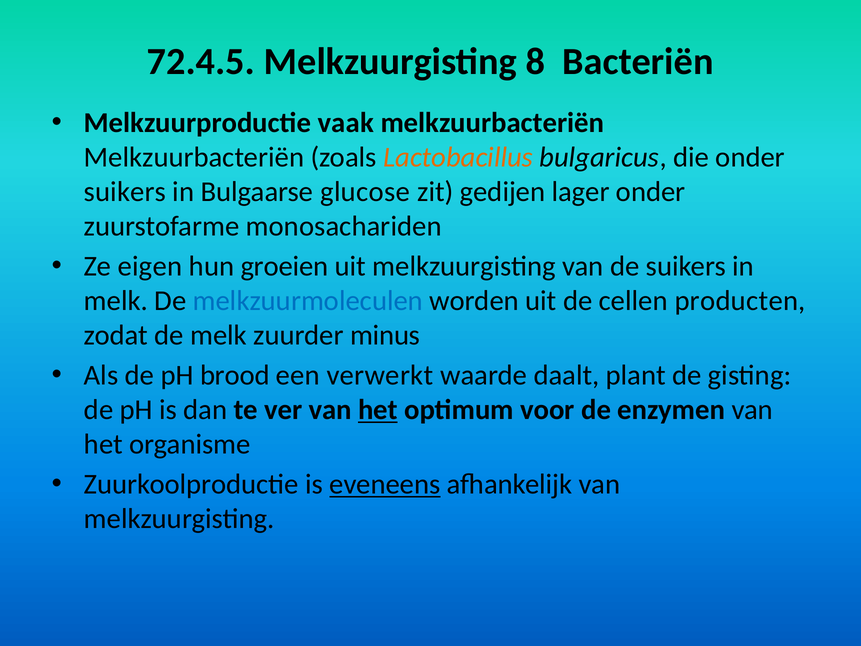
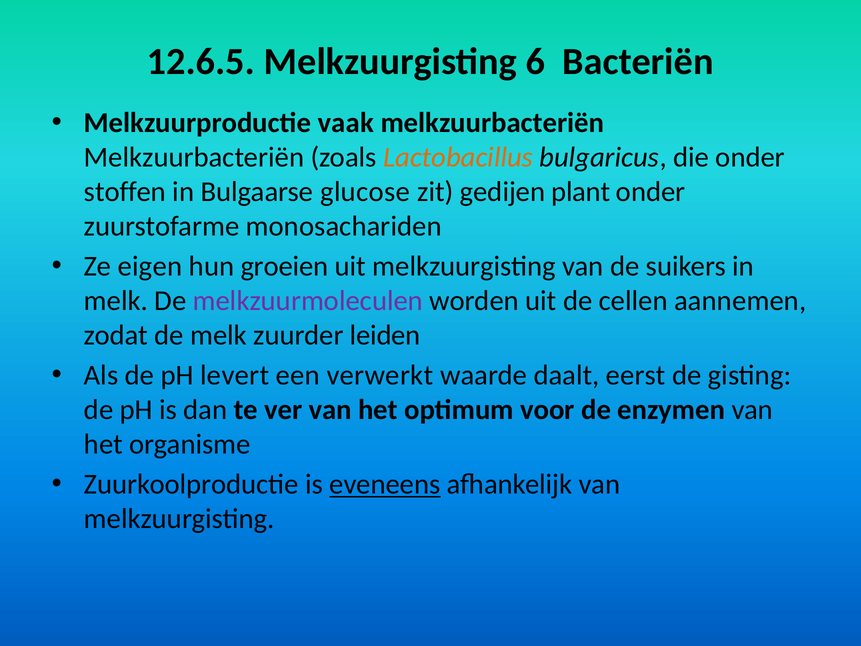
72.4.5: 72.4.5 -> 12.6.5
8: 8 -> 6
suikers at (125, 192): suikers -> stoffen
lager: lager -> plant
melkzuurmoleculen colour: blue -> purple
producten: producten -> aannemen
minus: minus -> leiden
brood: brood -> levert
plant: plant -> eerst
het at (378, 410) underline: present -> none
